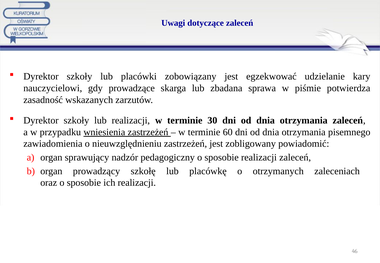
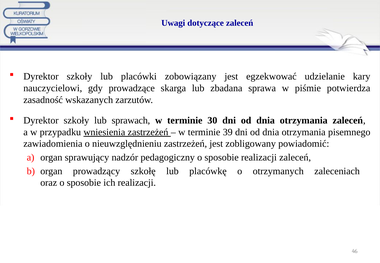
lub realizacji: realizacji -> sprawach
60: 60 -> 39
